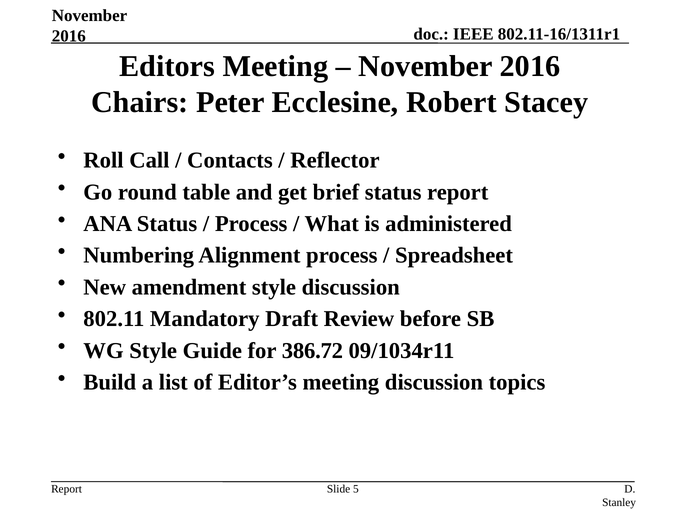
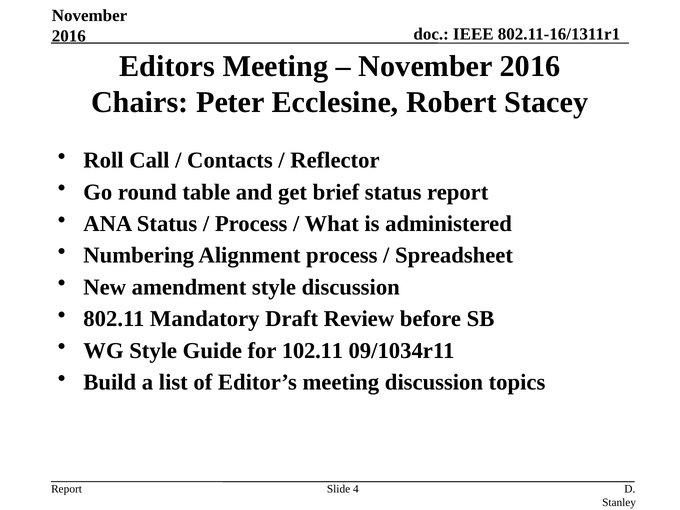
386.72: 386.72 -> 102.11
5: 5 -> 4
